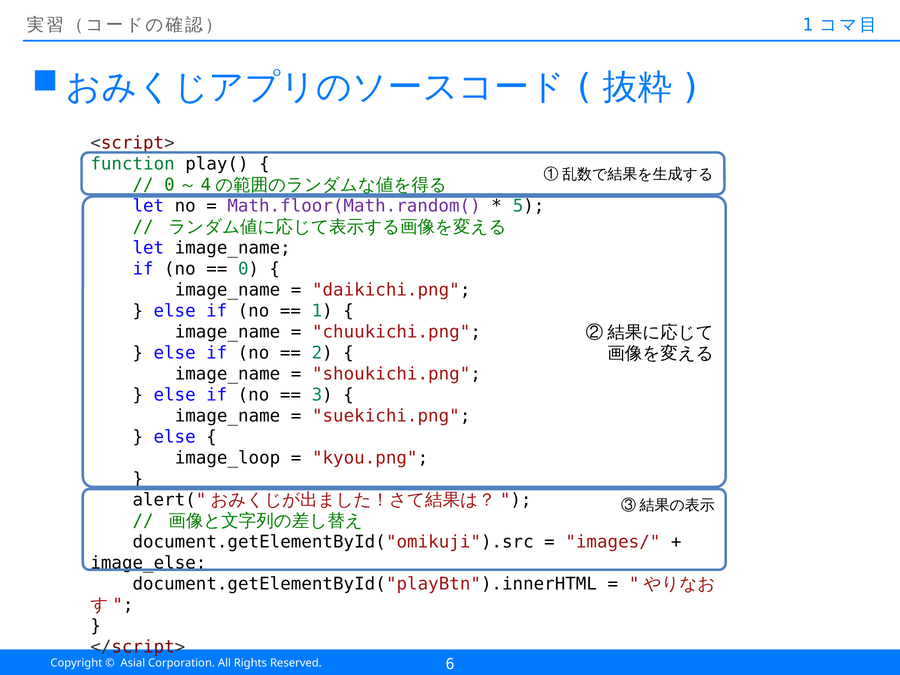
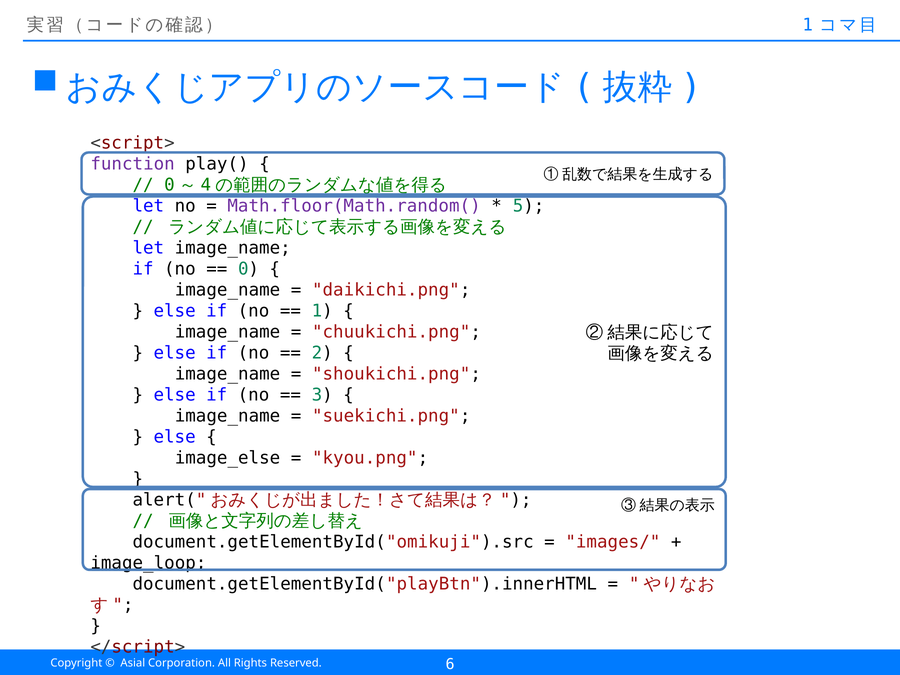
function colour: green -> purple
image_loop: image_loop -> image_else
image_else: image_else -> image_loop
